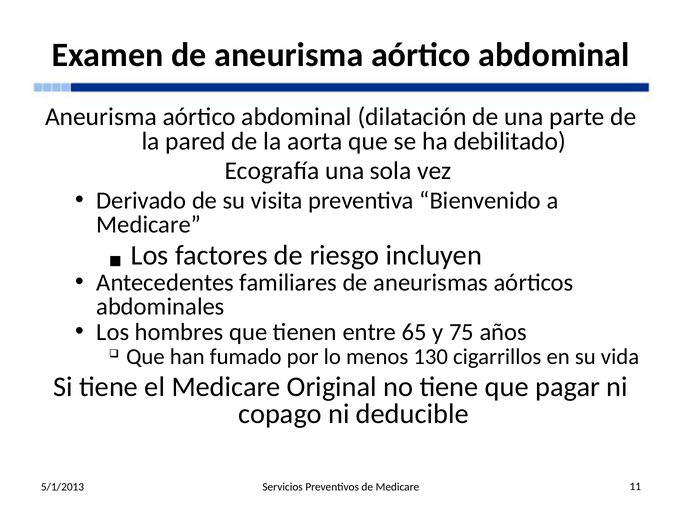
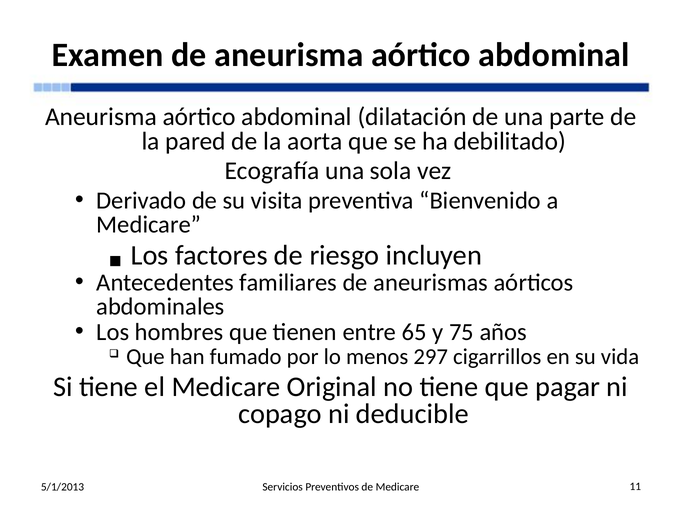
130: 130 -> 297
